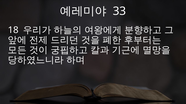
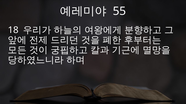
33: 33 -> 55
